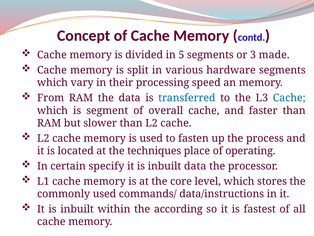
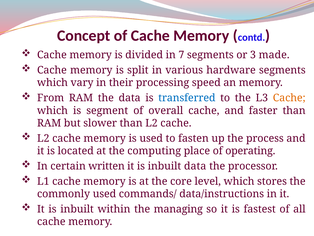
5: 5 -> 7
Cache at (289, 98) colour: blue -> orange
techniques: techniques -> computing
specify: specify -> written
according: according -> managing
